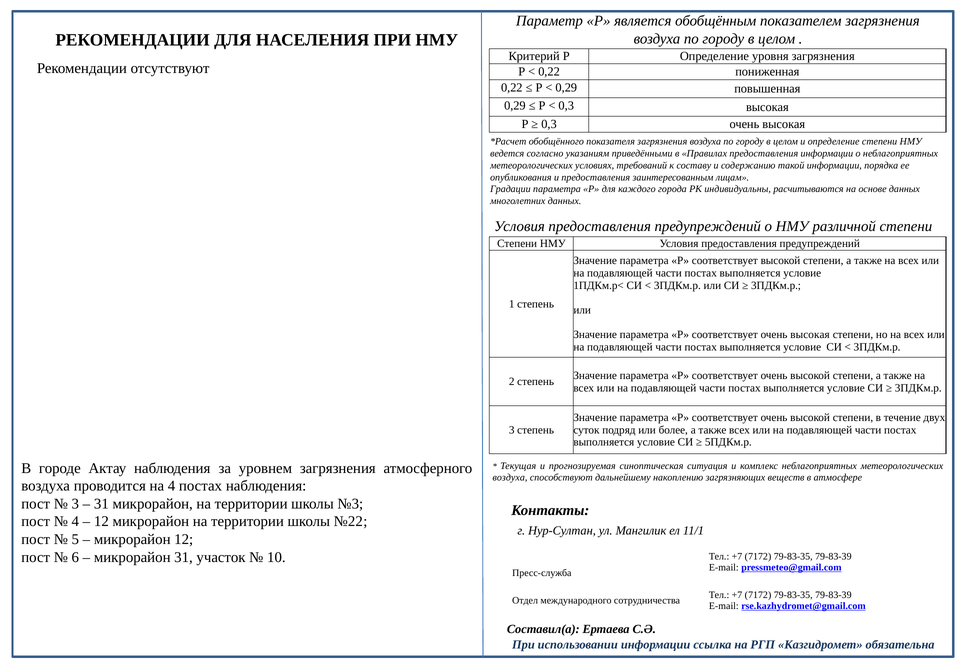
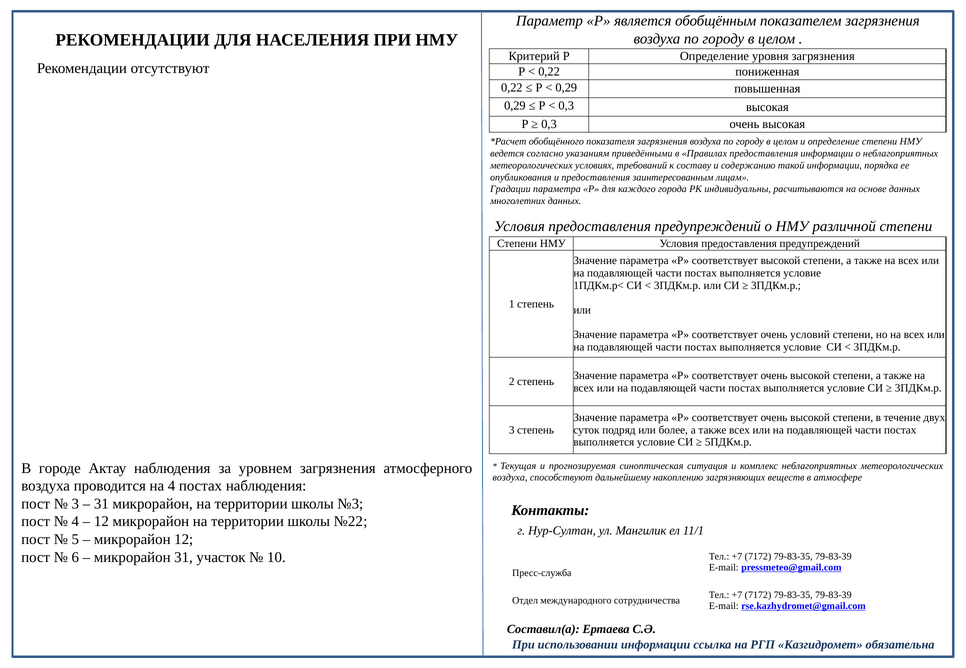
соответствует очень высокая: высокая -> условий
